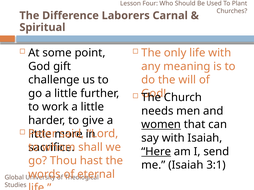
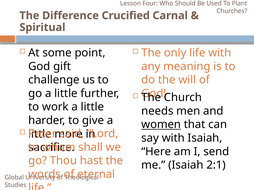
Laborers: Laborers -> Crucified
Here underline: present -> none
3:1: 3:1 -> 2:1
